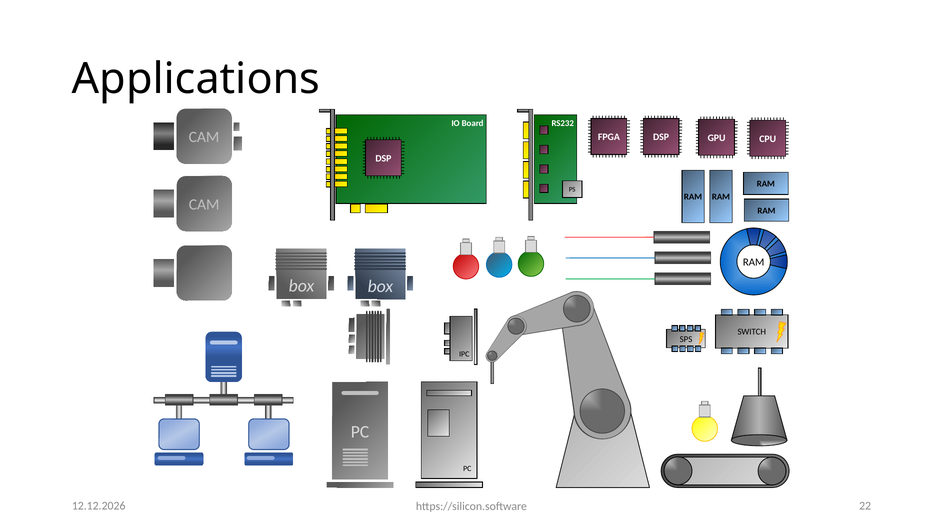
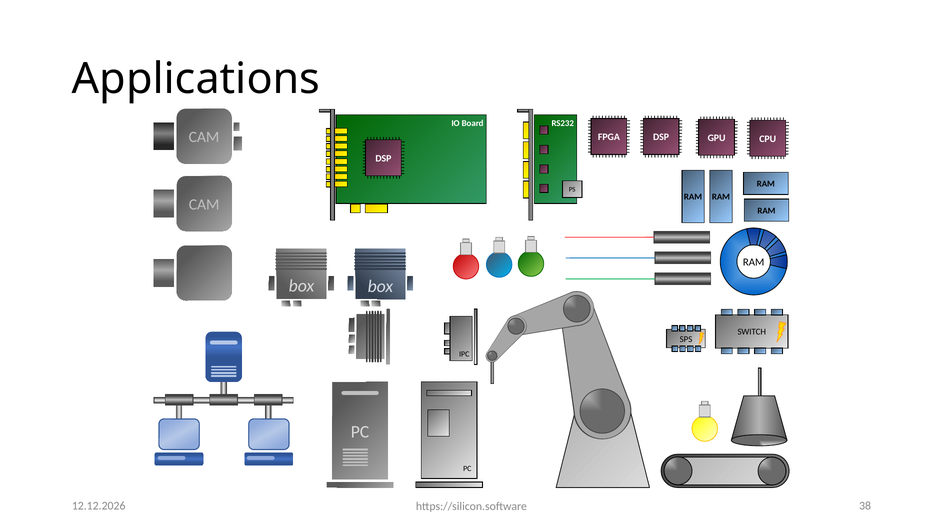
22: 22 -> 38
